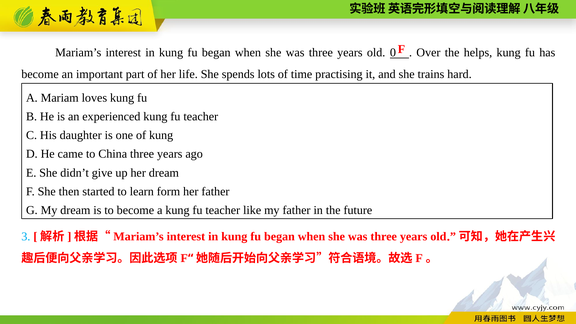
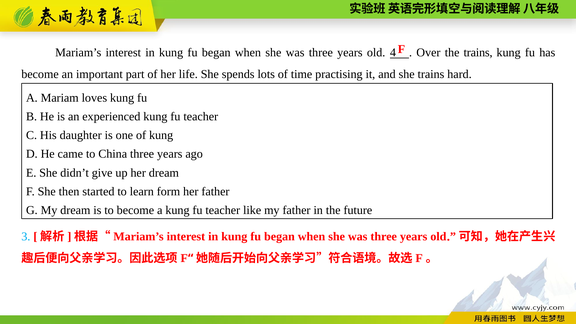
0: 0 -> 4
the helps: helps -> trains
